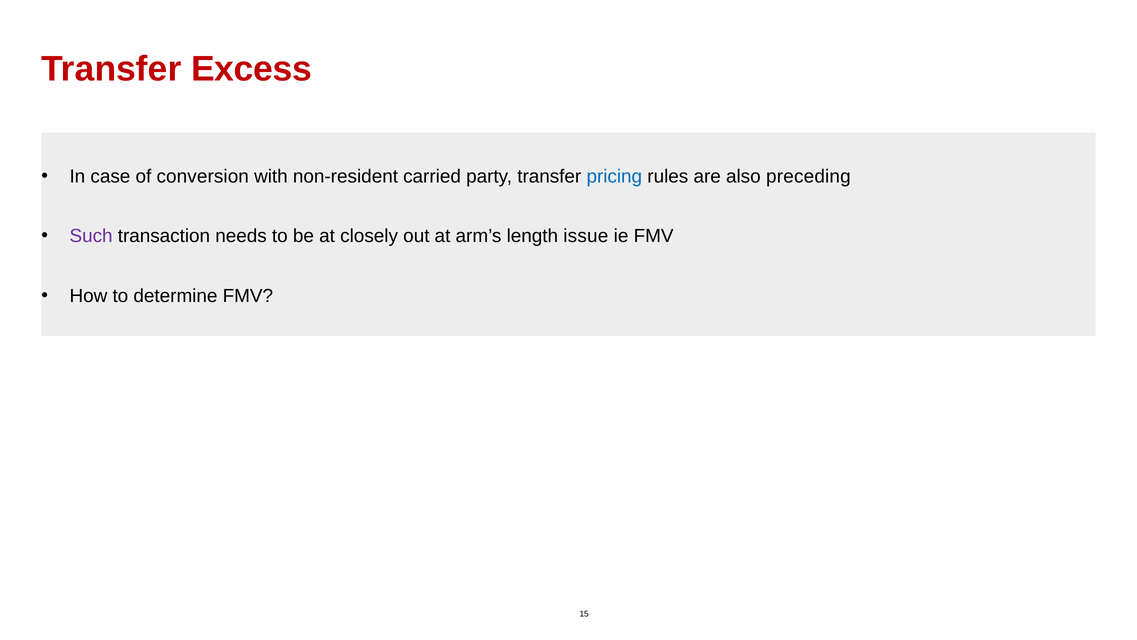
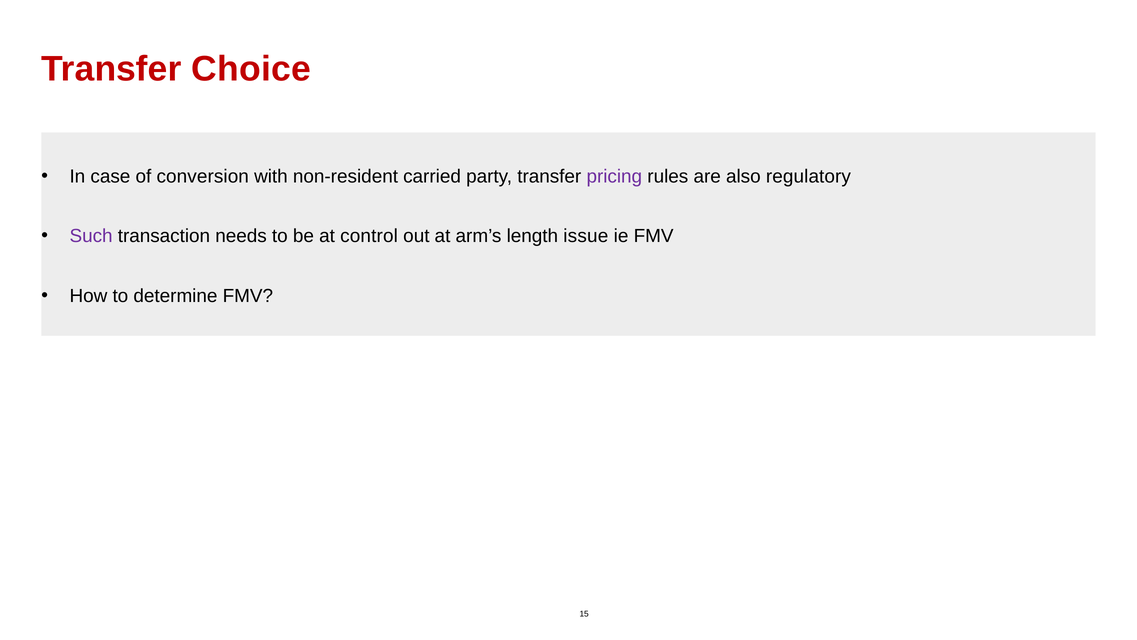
Excess: Excess -> Choice
pricing colour: blue -> purple
preceding: preceding -> regulatory
closely: closely -> control
